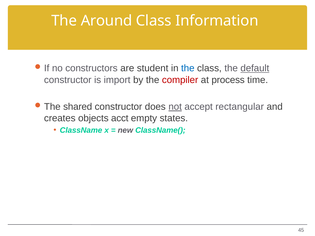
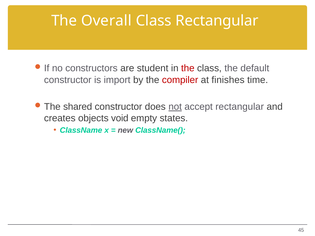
Around: Around -> Overall
Class Information: Information -> Rectangular
the at (188, 68) colour: blue -> red
default underline: present -> none
process: process -> finishes
acct: acct -> void
